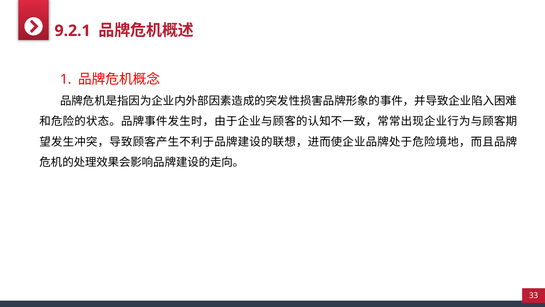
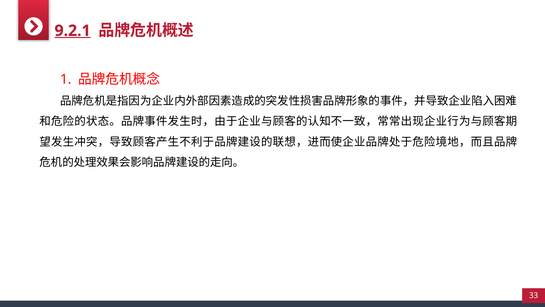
9.2.1 underline: none -> present
